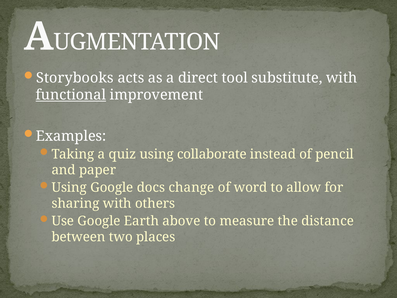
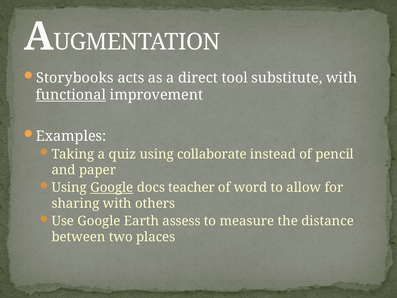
Google at (112, 187) underline: none -> present
change: change -> teacher
above: above -> assess
